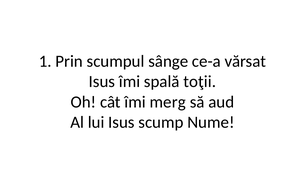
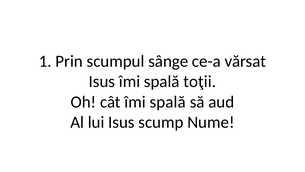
cât îmi merg: merg -> spală
